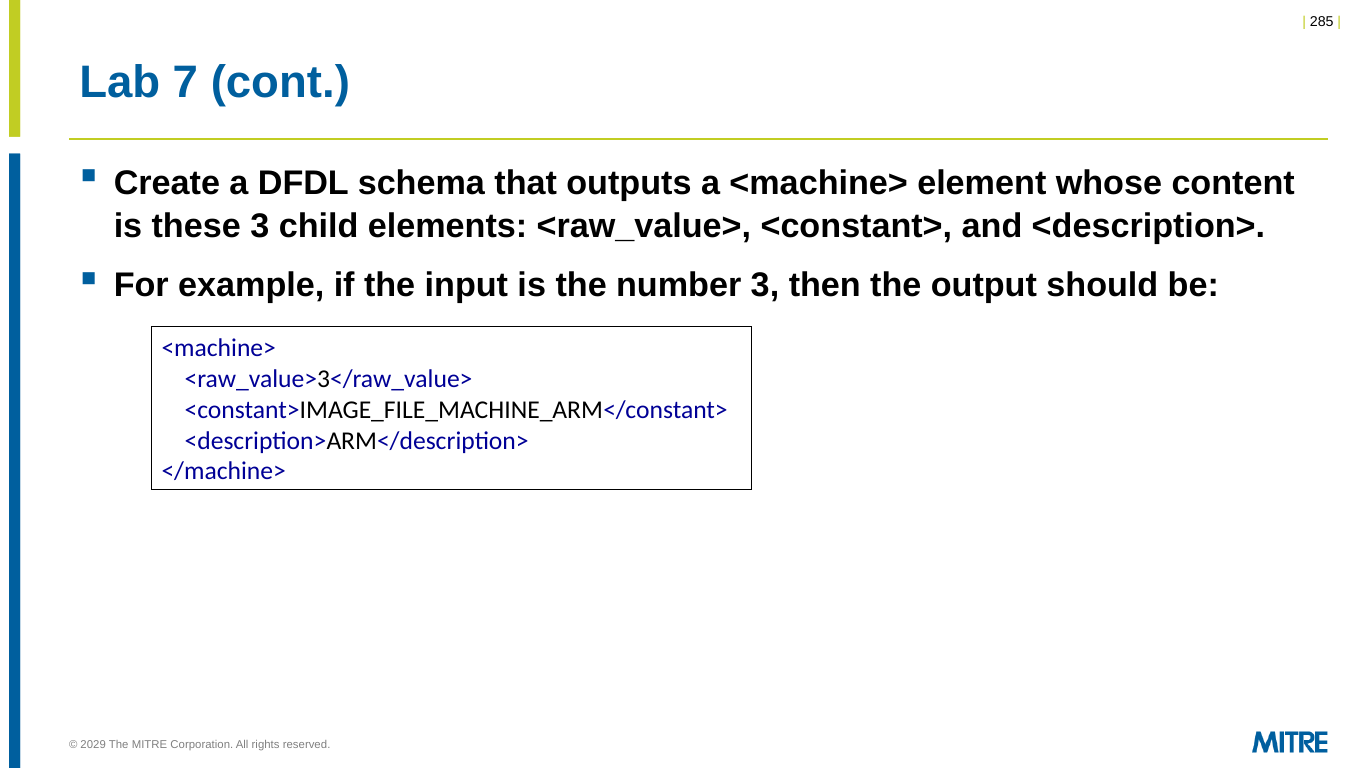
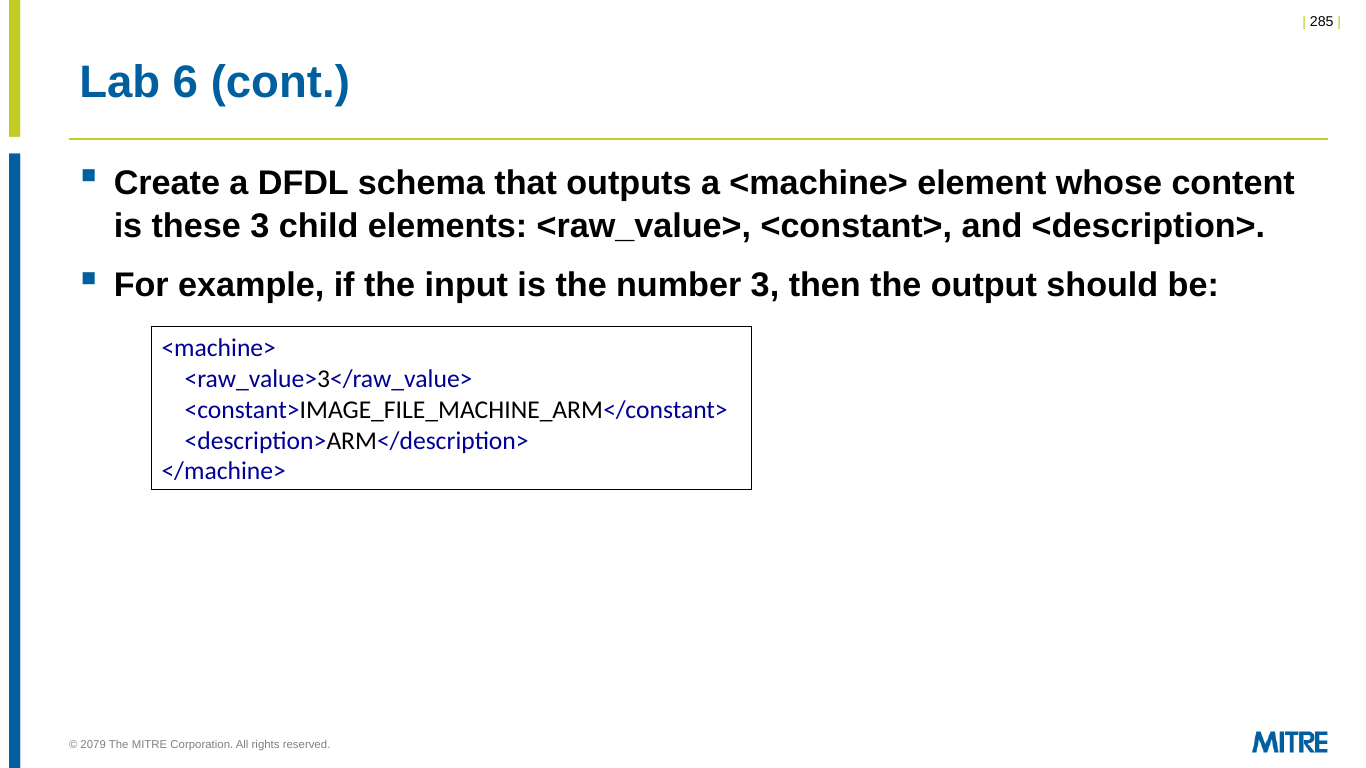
7: 7 -> 6
2029: 2029 -> 2079
